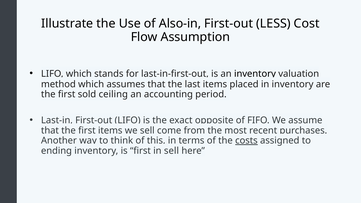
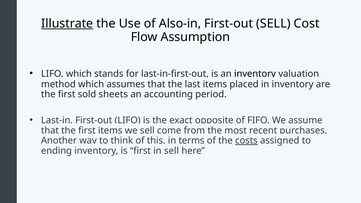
Illustrate underline: none -> present
First-out LESS: LESS -> SELL
ceiling: ceiling -> sheets
